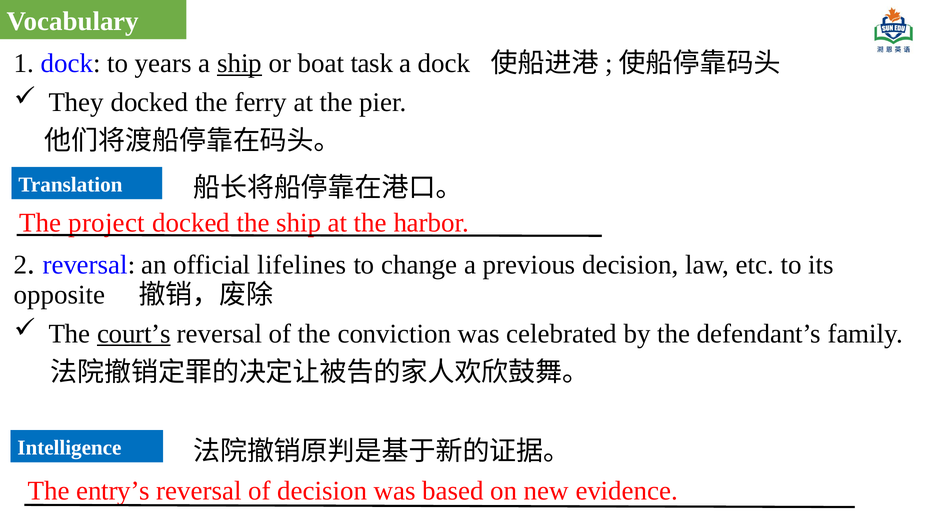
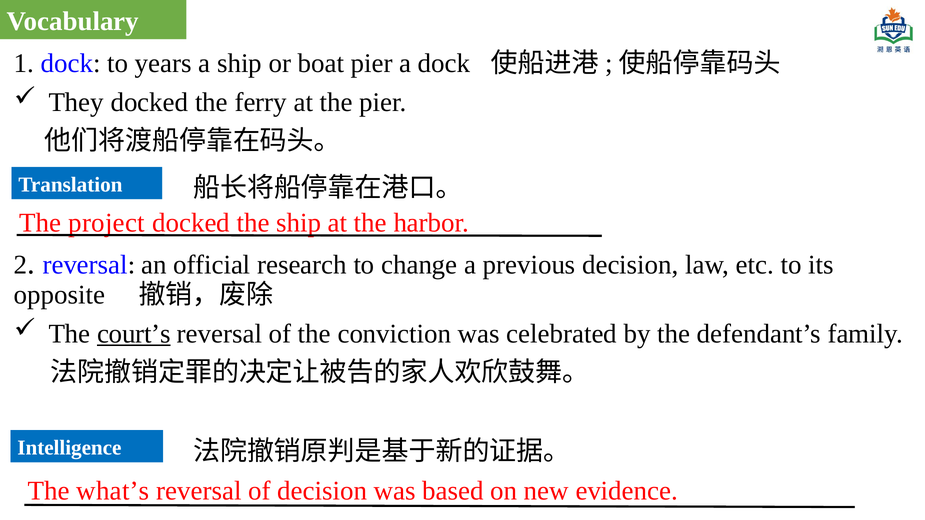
ship at (240, 64) underline: present -> none
boat task: task -> pier
lifelines: lifelines -> research
entry’s: entry’s -> what’s
